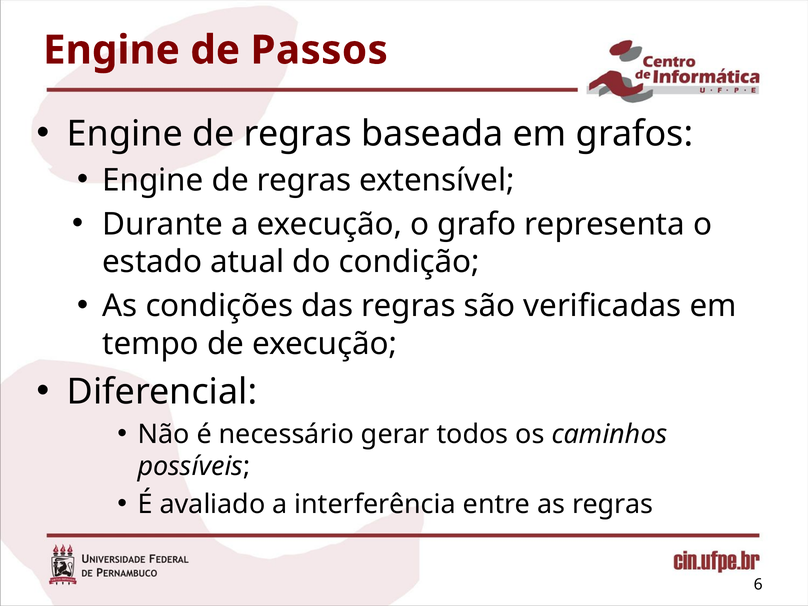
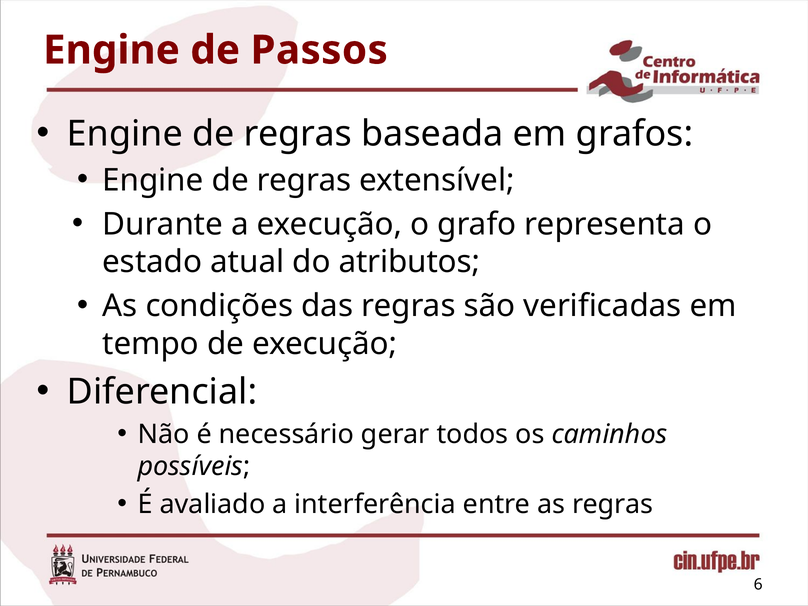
condição: condição -> atributos
